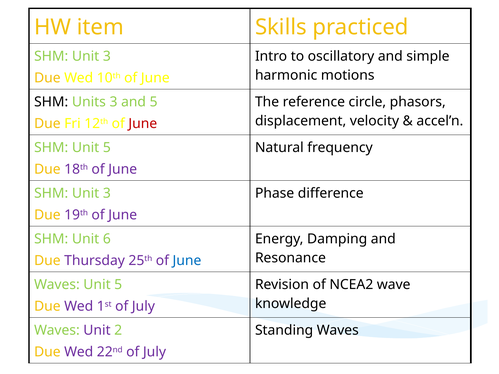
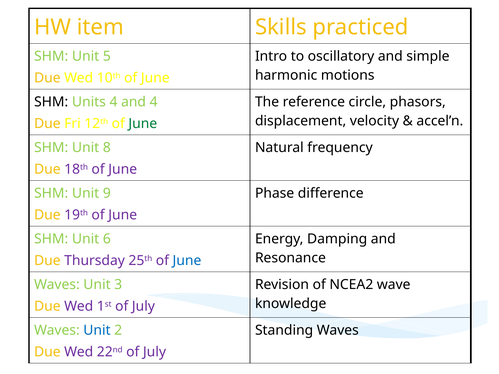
3 at (107, 56): 3 -> 5
Units 3: 3 -> 4
and 5: 5 -> 4
June at (143, 124) colour: red -> green
SHM Unit 5: 5 -> 8
3 at (107, 193): 3 -> 9
Waves Unit 5: 5 -> 3
Unit at (97, 330) colour: purple -> blue
